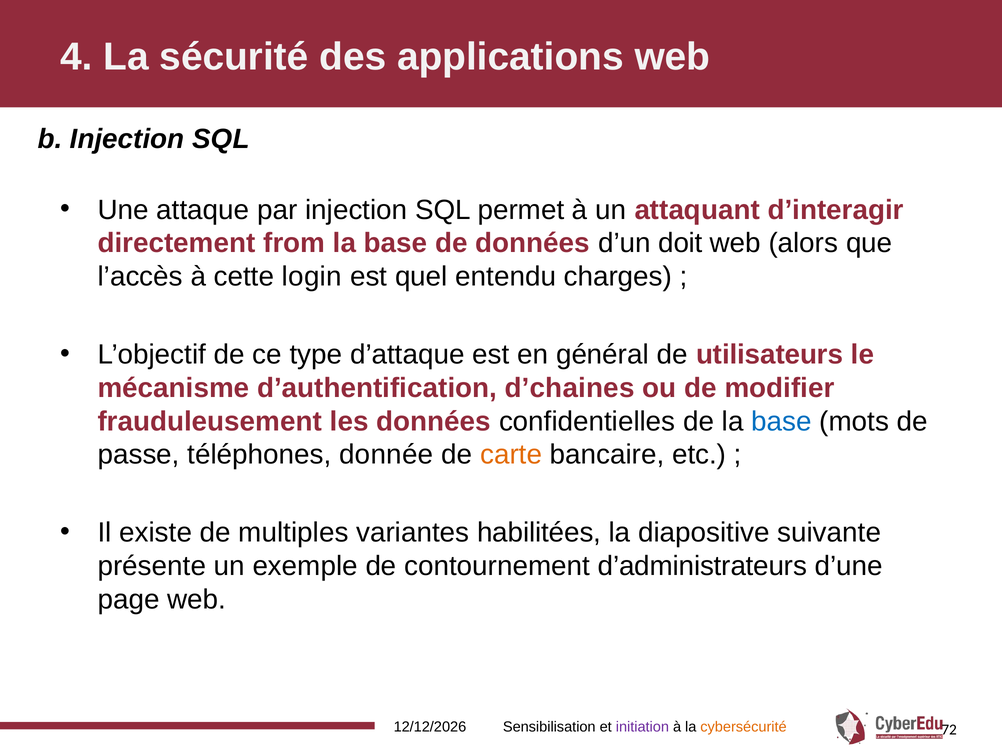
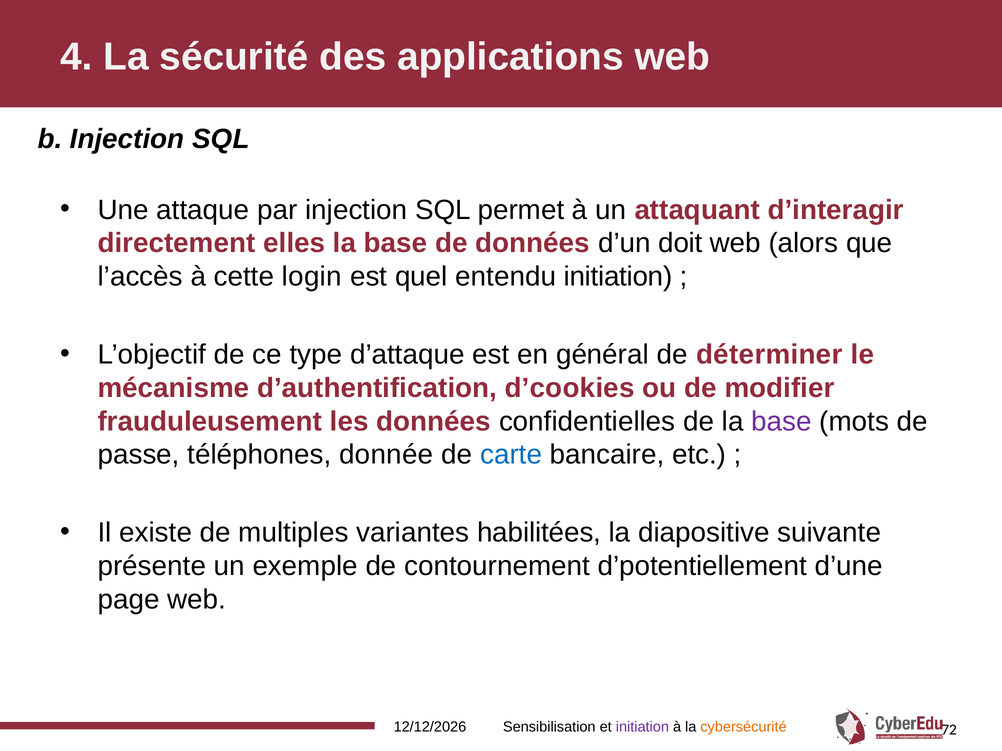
from: from -> elles
entendu charges: charges -> initiation
utilisateurs: utilisateurs -> déterminer
d’chaines: d’chaines -> d’cookies
base at (782, 422) colour: blue -> purple
carte colour: orange -> blue
d’administrateurs: d’administrateurs -> d’potentiellement
